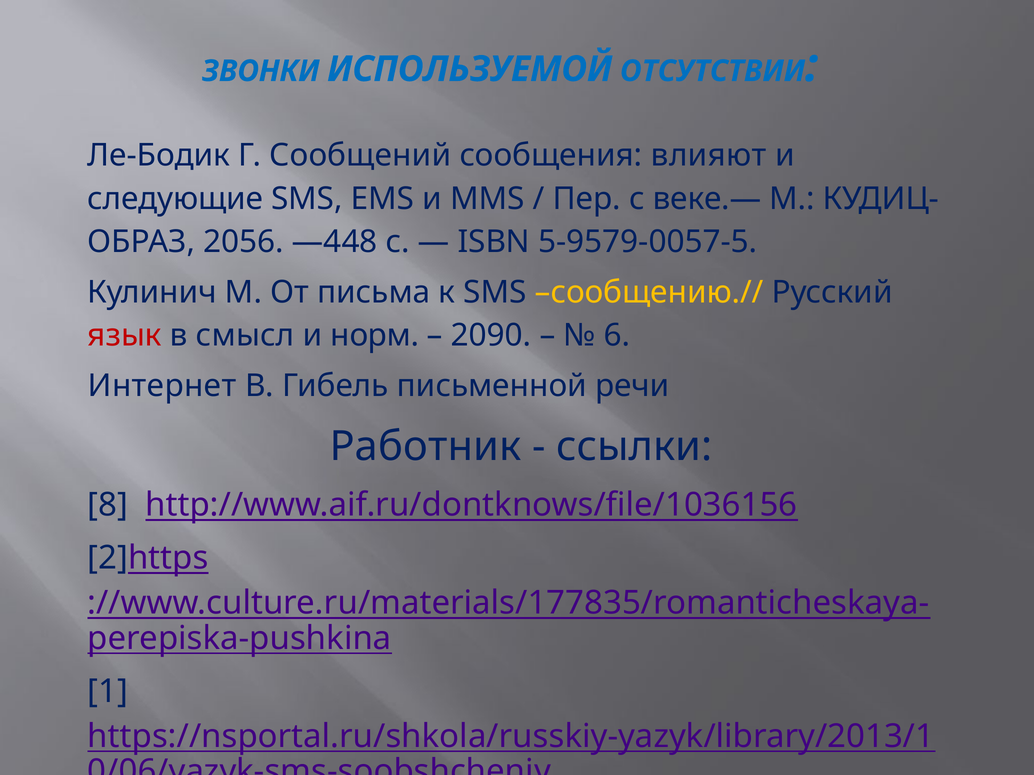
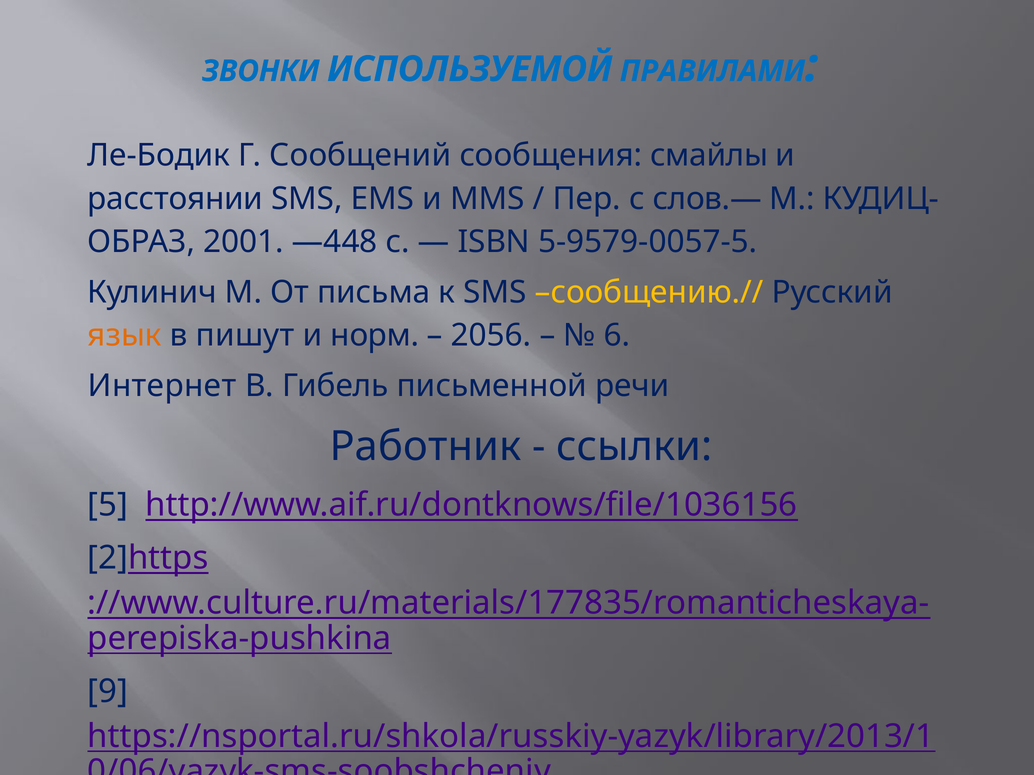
ОТСУТСТВИИ: ОТСУТСТВИИ -> ПРАВИЛАМИ
влияют: влияют -> смайлы
следующие: следующие -> расстоянии
веке.—: веке.— -> слов.—
2056: 2056 -> 2001
язык colour: red -> orange
смысл: смысл -> пишут
2090: 2090 -> 2056
8: 8 -> 5
1: 1 -> 9
